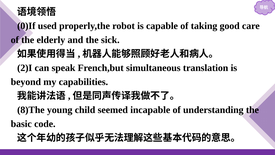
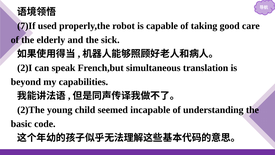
0)If: 0)If -> 7)If
8)The: 8)The -> 2)The
